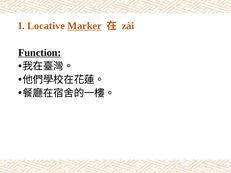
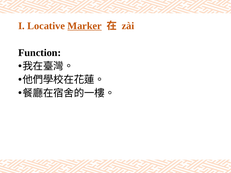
Function underline: present -> none
